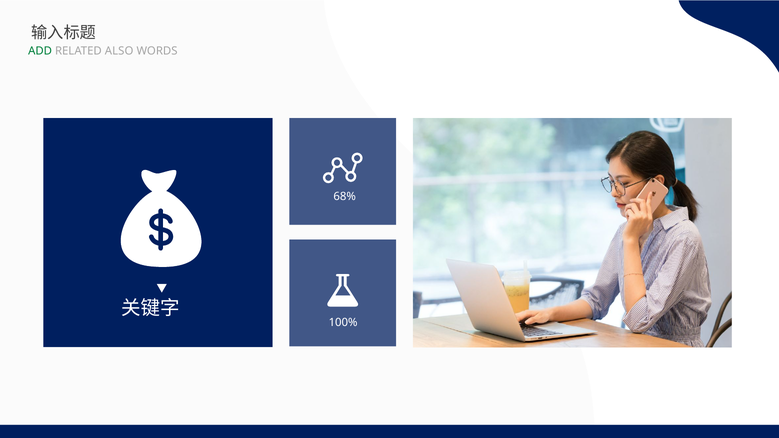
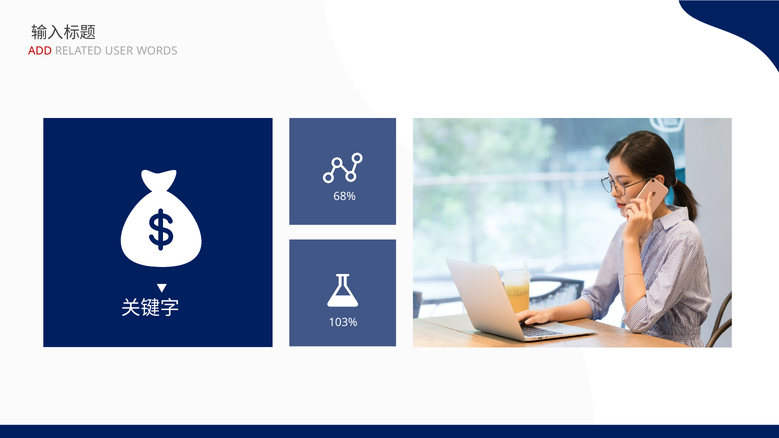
ADD colour: green -> red
ALSO: ALSO -> USER
100%: 100% -> 103%
